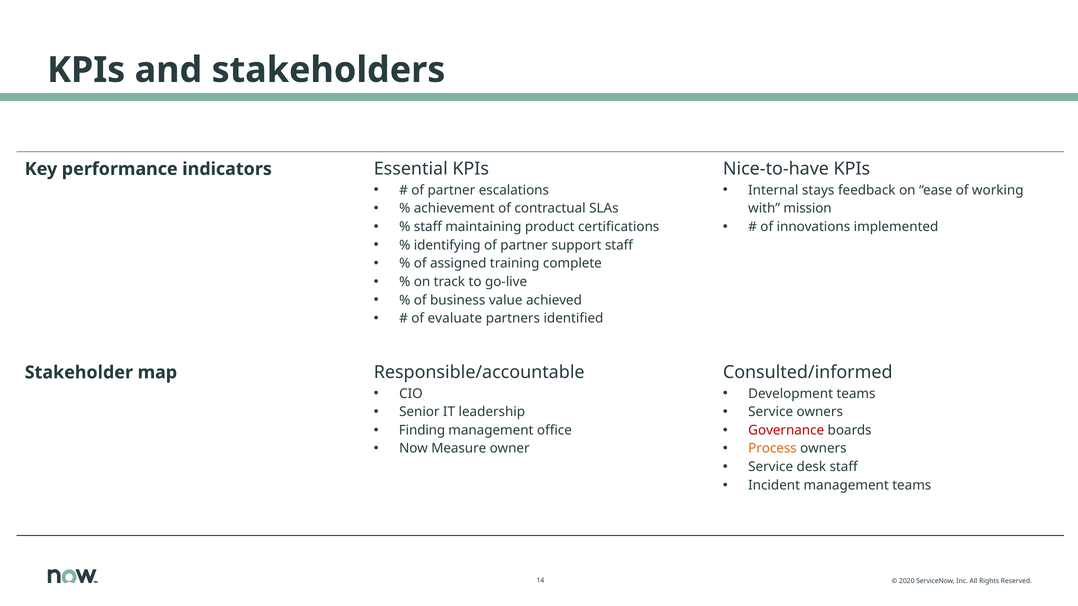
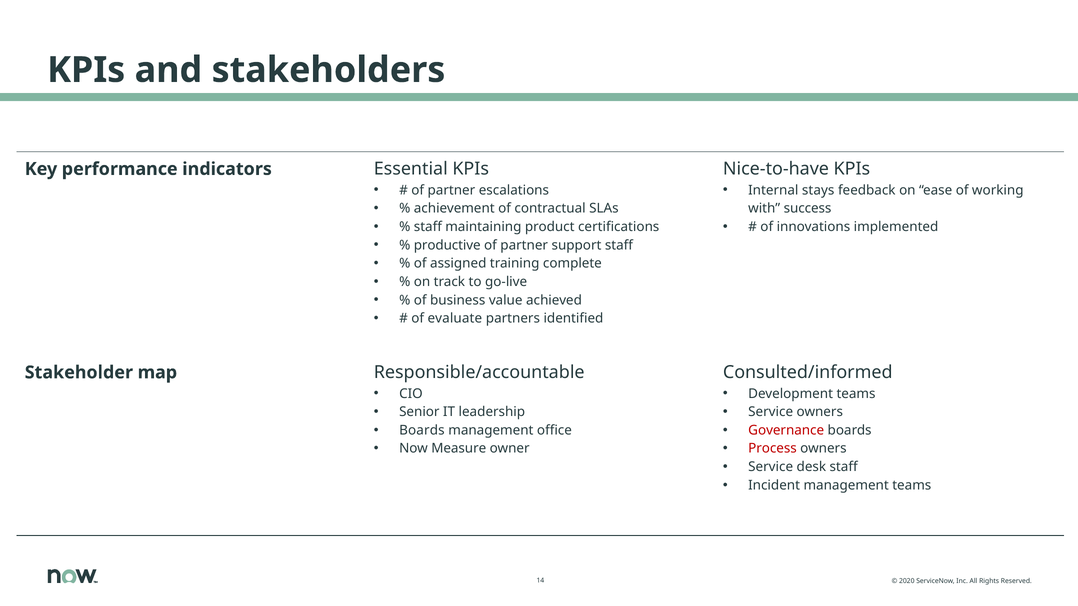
mission: mission -> success
identifying: identifying -> productive
Finding at (422, 431): Finding -> Boards
Process colour: orange -> red
